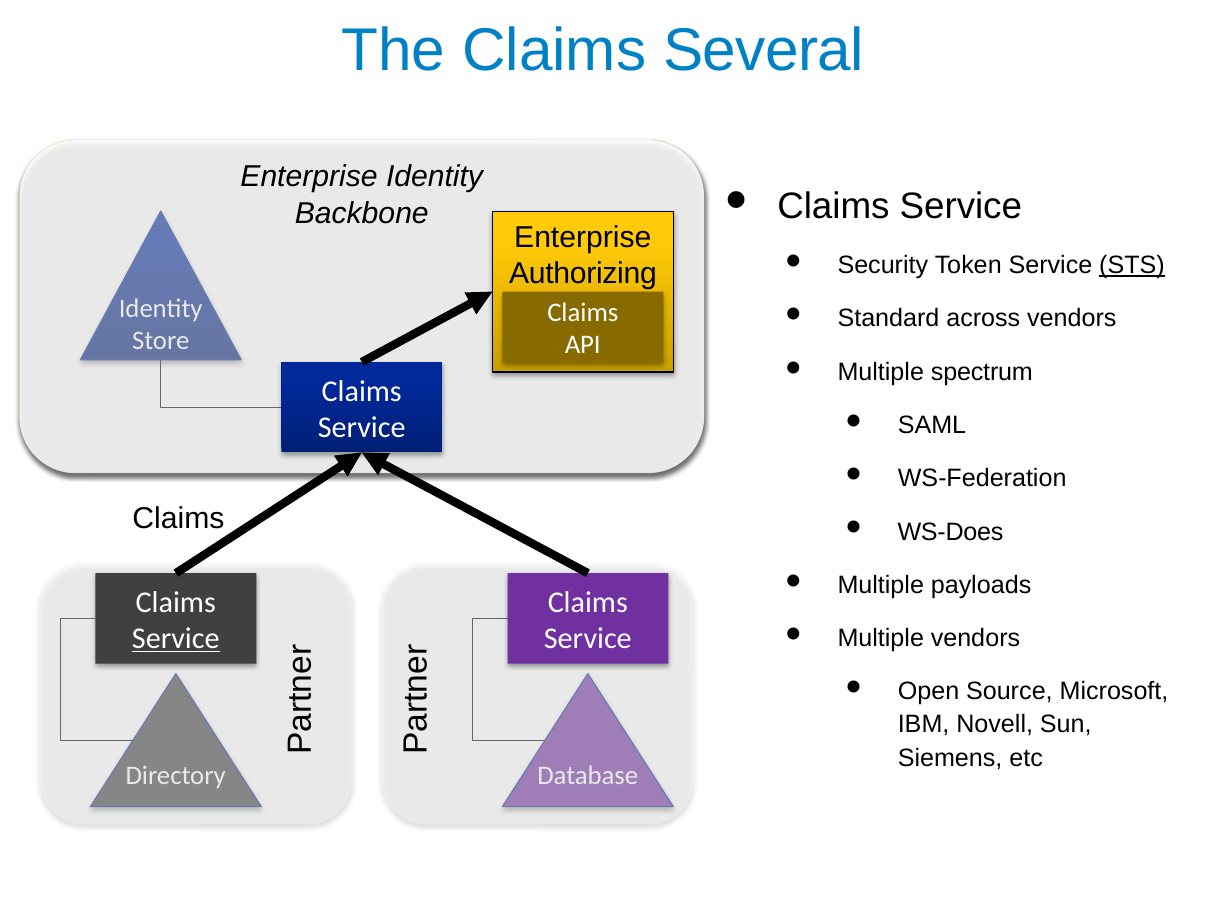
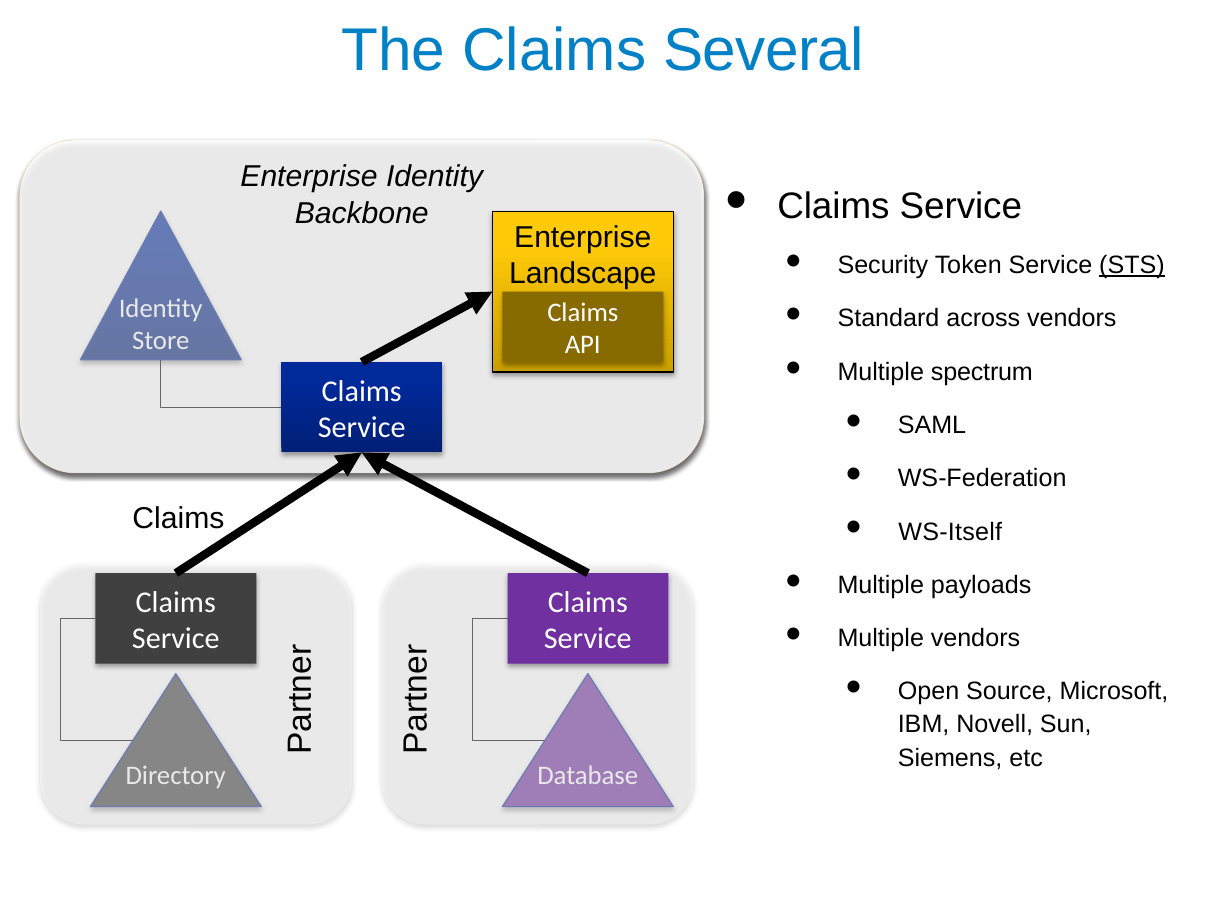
Authorizing: Authorizing -> Landscape
WS-Does: WS-Does -> WS-Itself
Service at (176, 638) underline: present -> none
